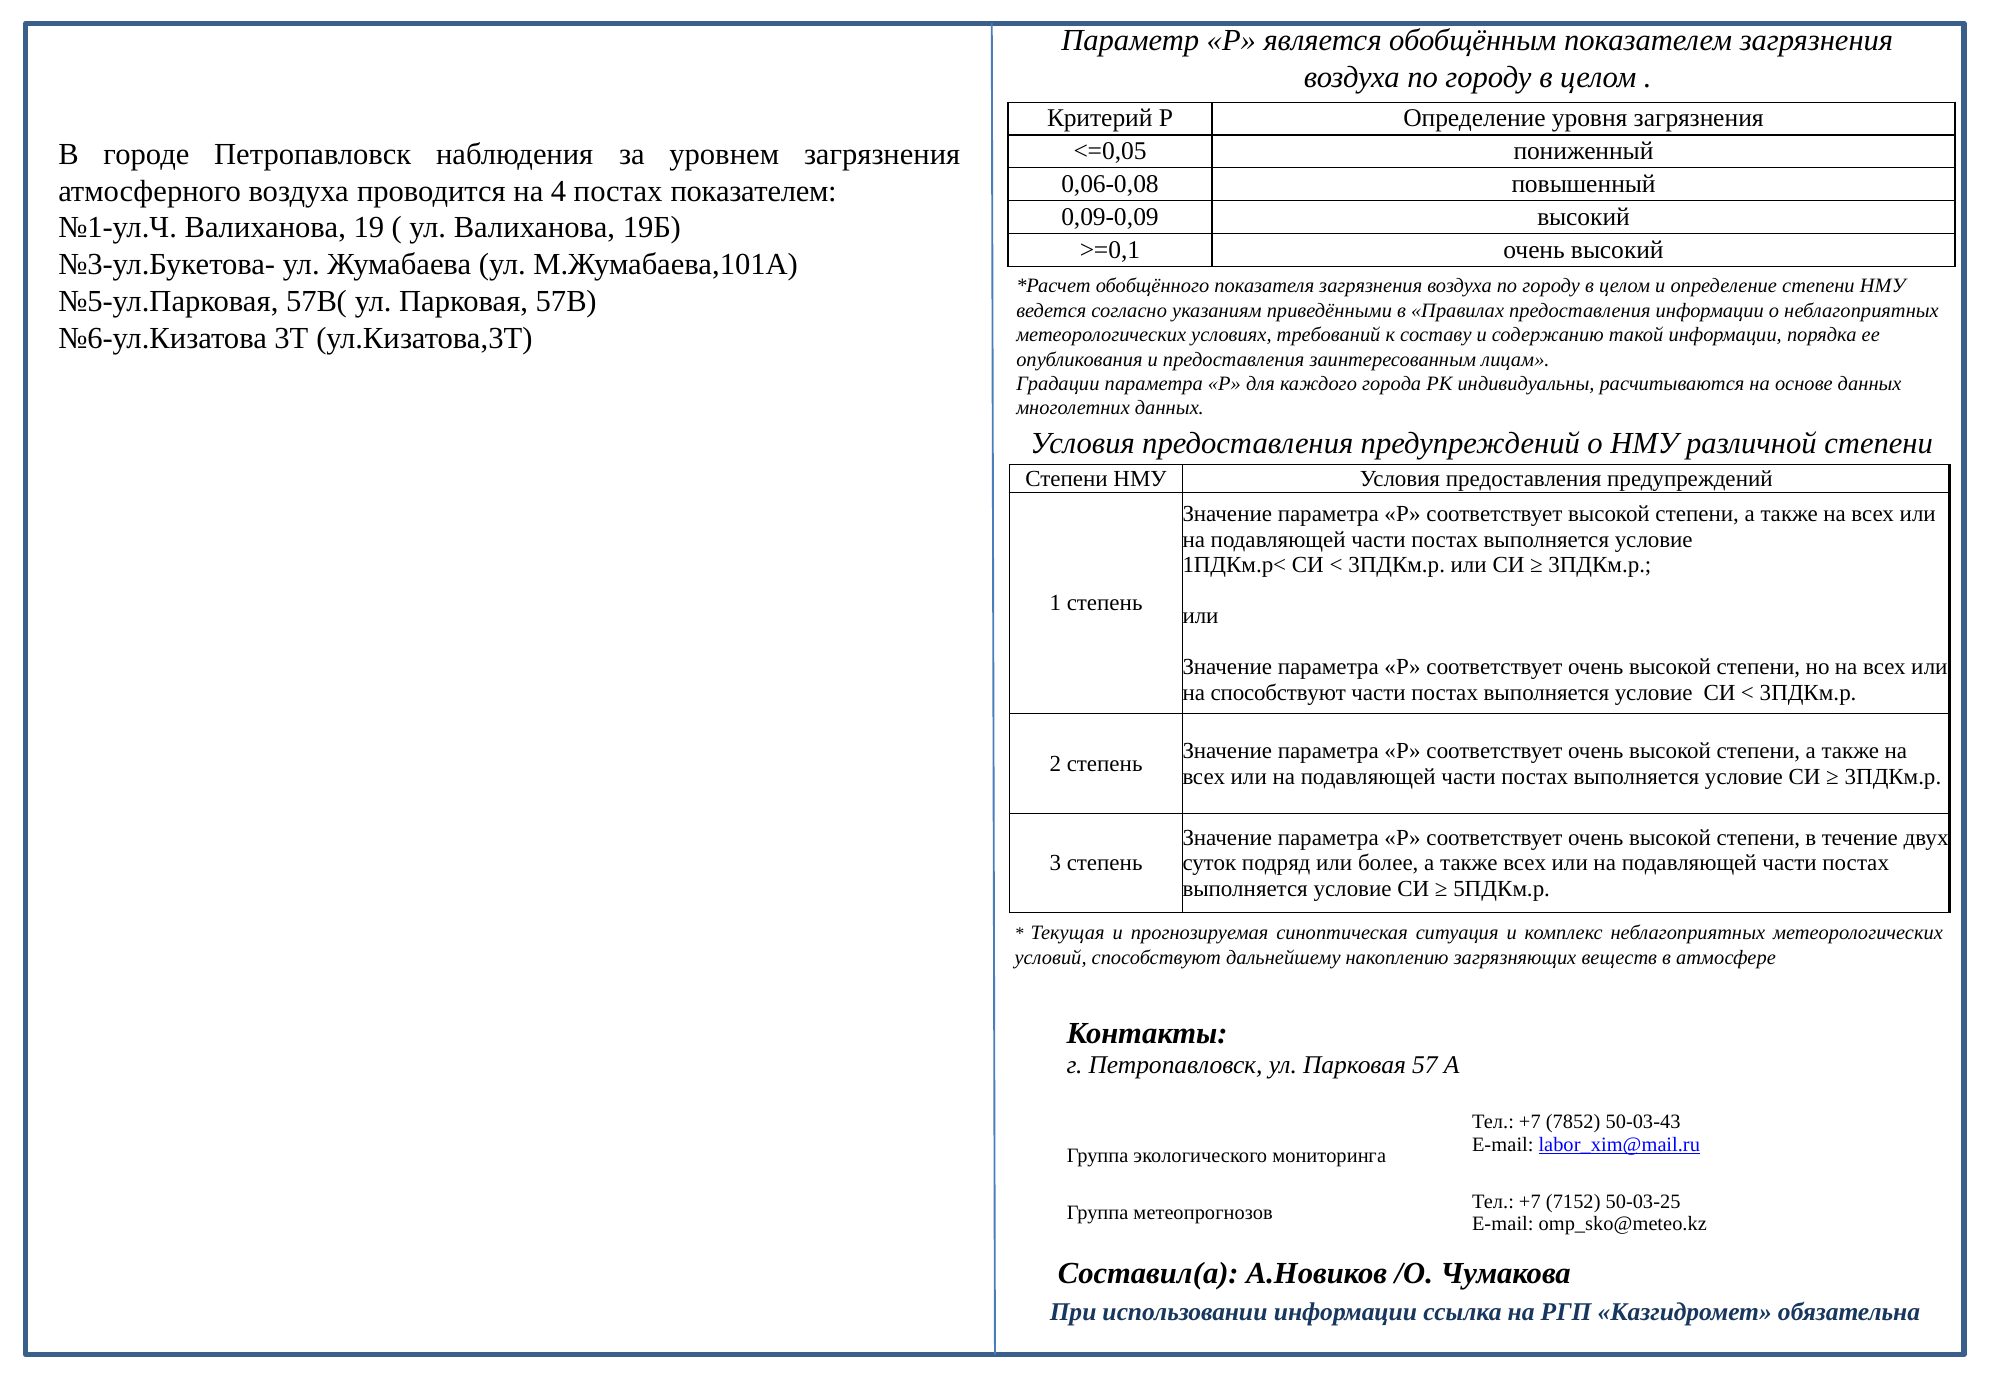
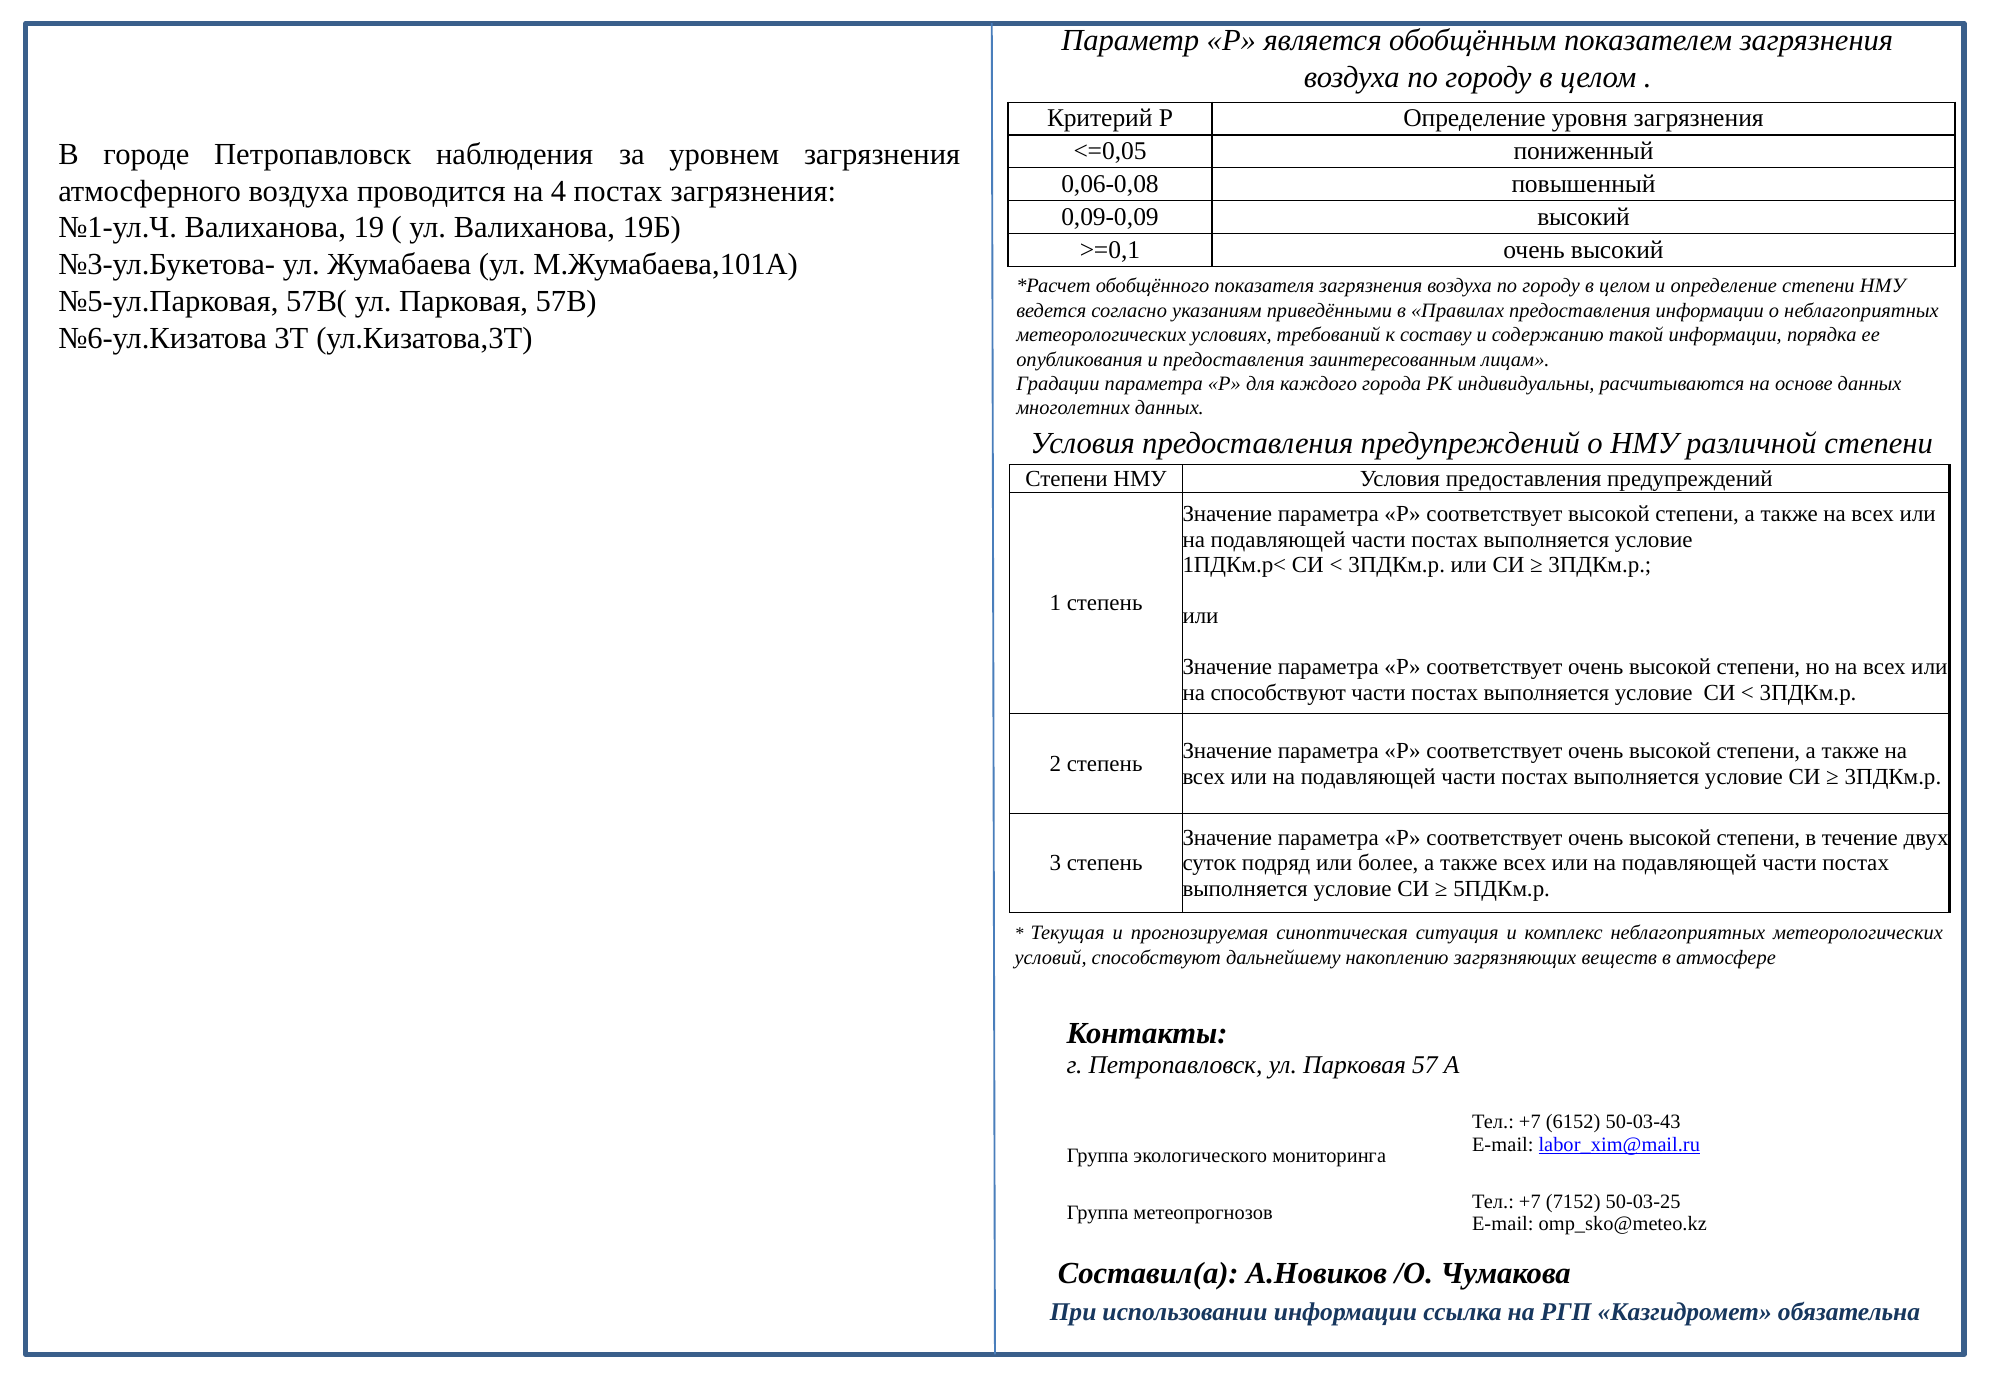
постах показателем: показателем -> загрязнения
7852: 7852 -> 6152
